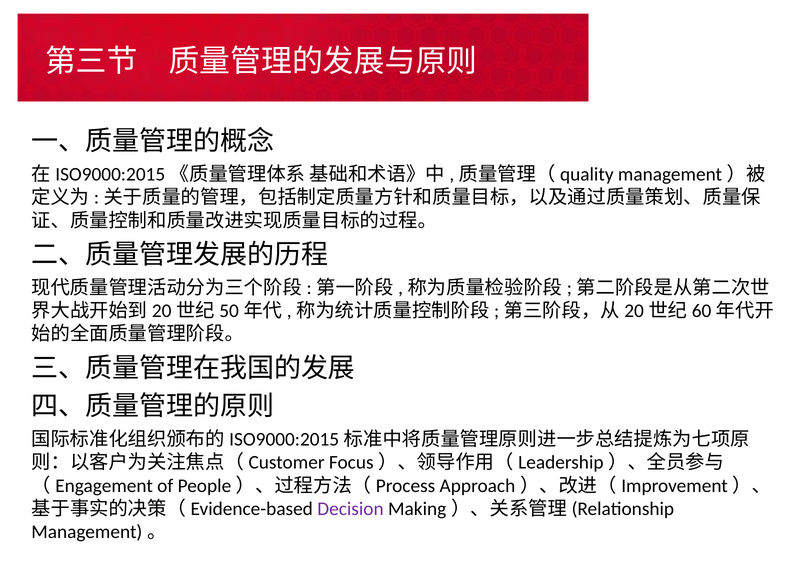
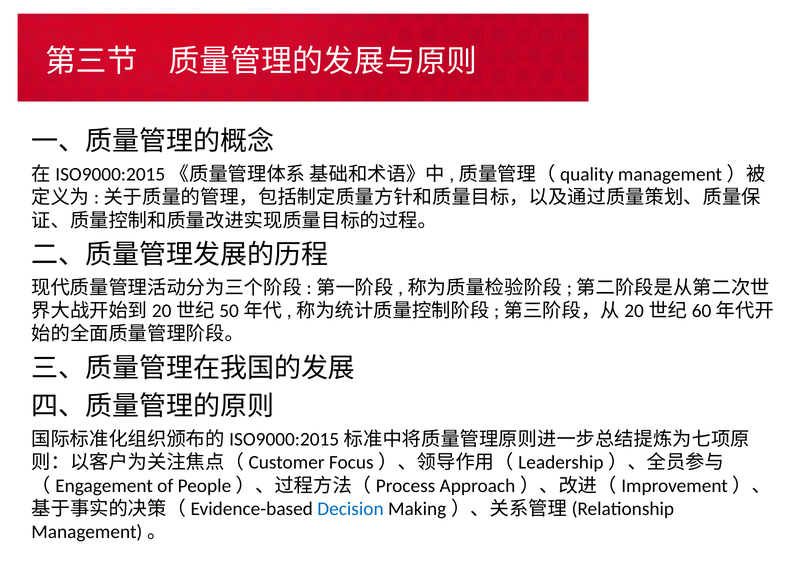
Decision colour: purple -> blue
